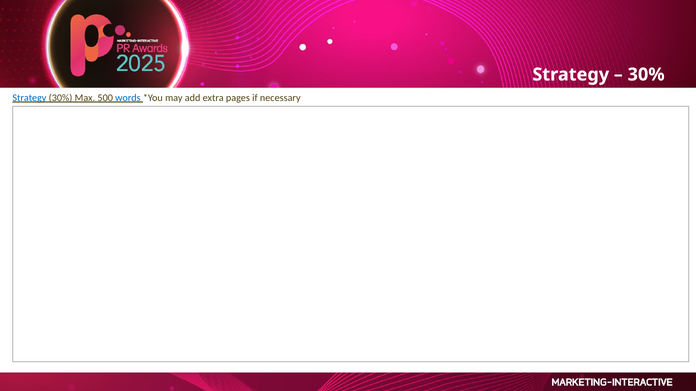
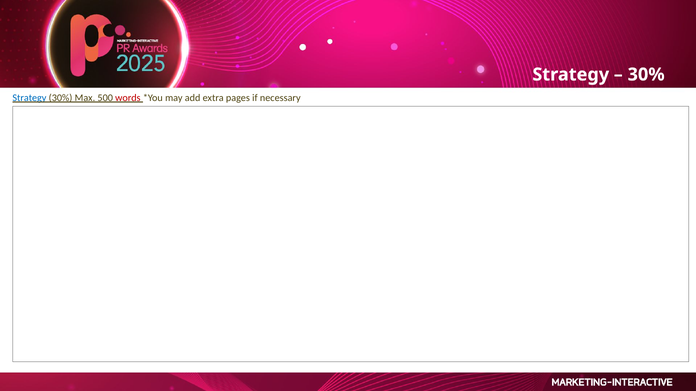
words colour: blue -> red
